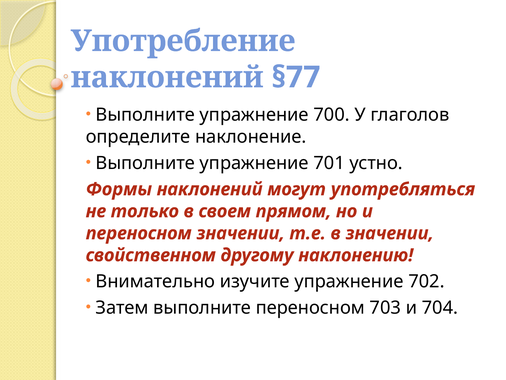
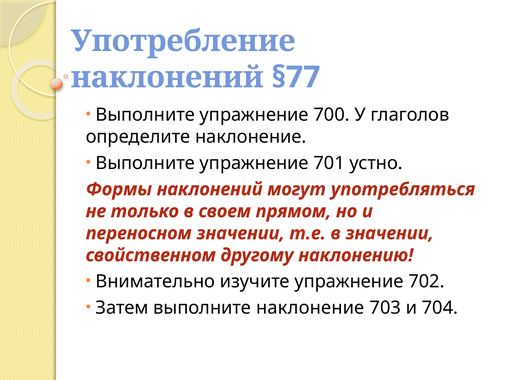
выполните переносном: переносном -> наклонение
